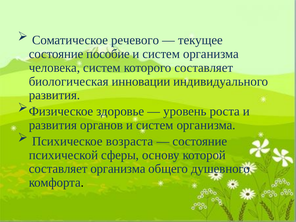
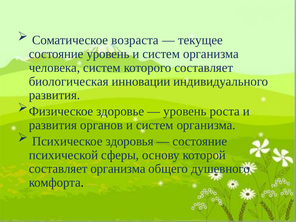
речевого: речевого -> возраста
состояние пособие: пособие -> уровень
возраста: возраста -> здоровья
